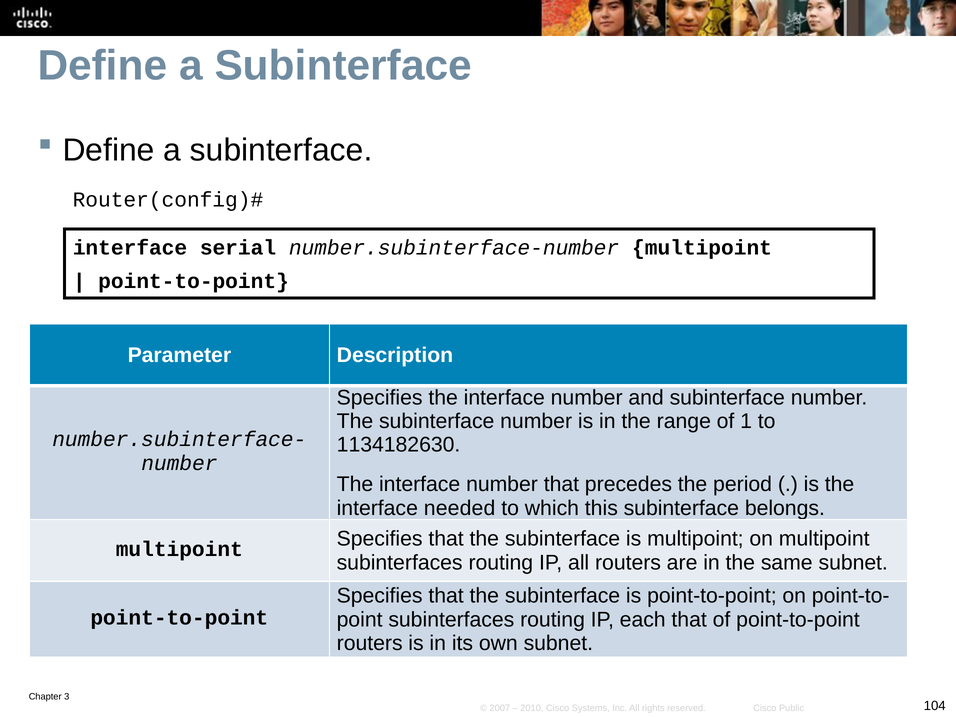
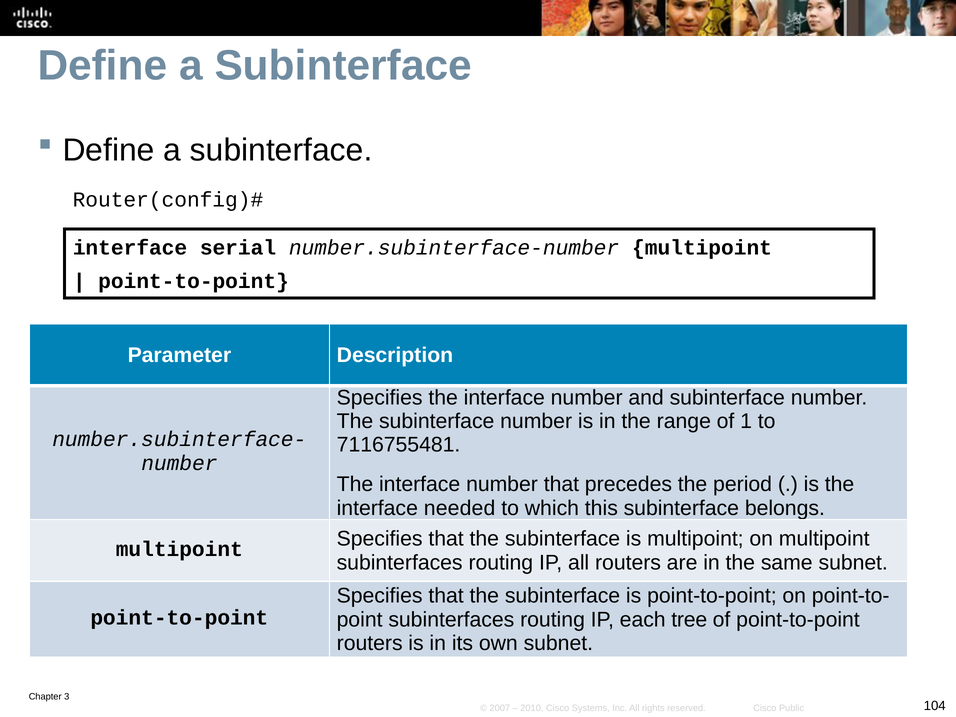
1134182630: 1134182630 -> 7116755481
each that: that -> tree
